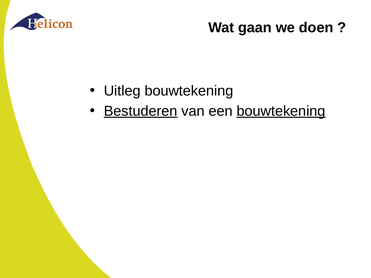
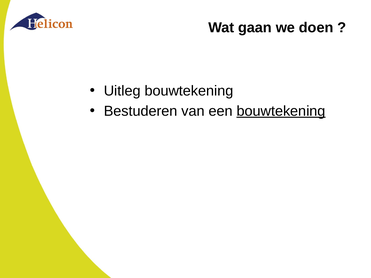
Bestuderen underline: present -> none
